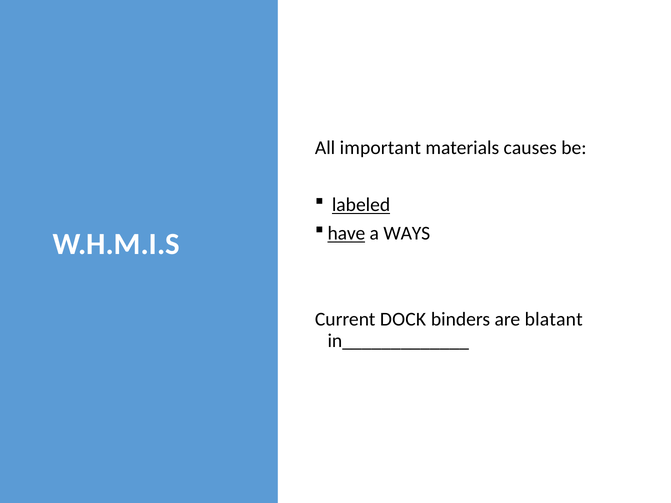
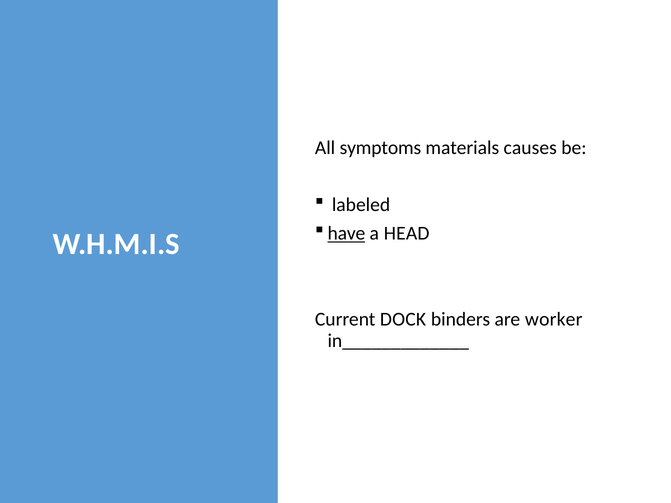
important: important -> symptoms
labeled underline: present -> none
WAYS: WAYS -> HEAD
blatant: blatant -> worker
